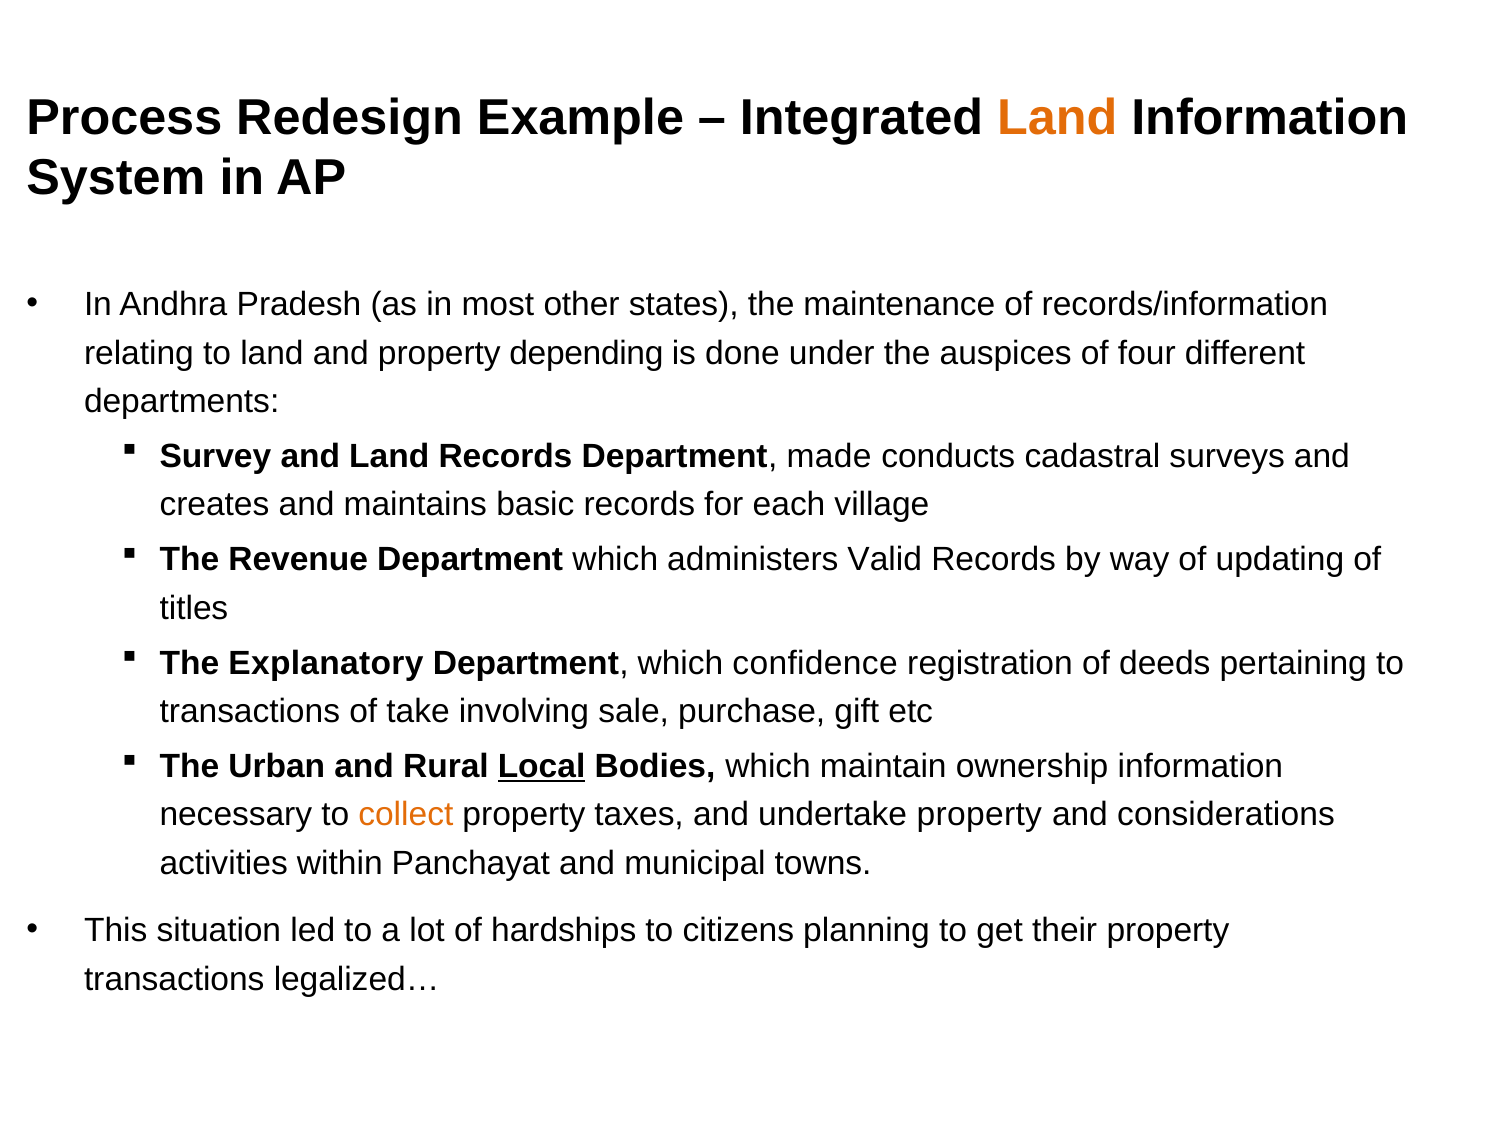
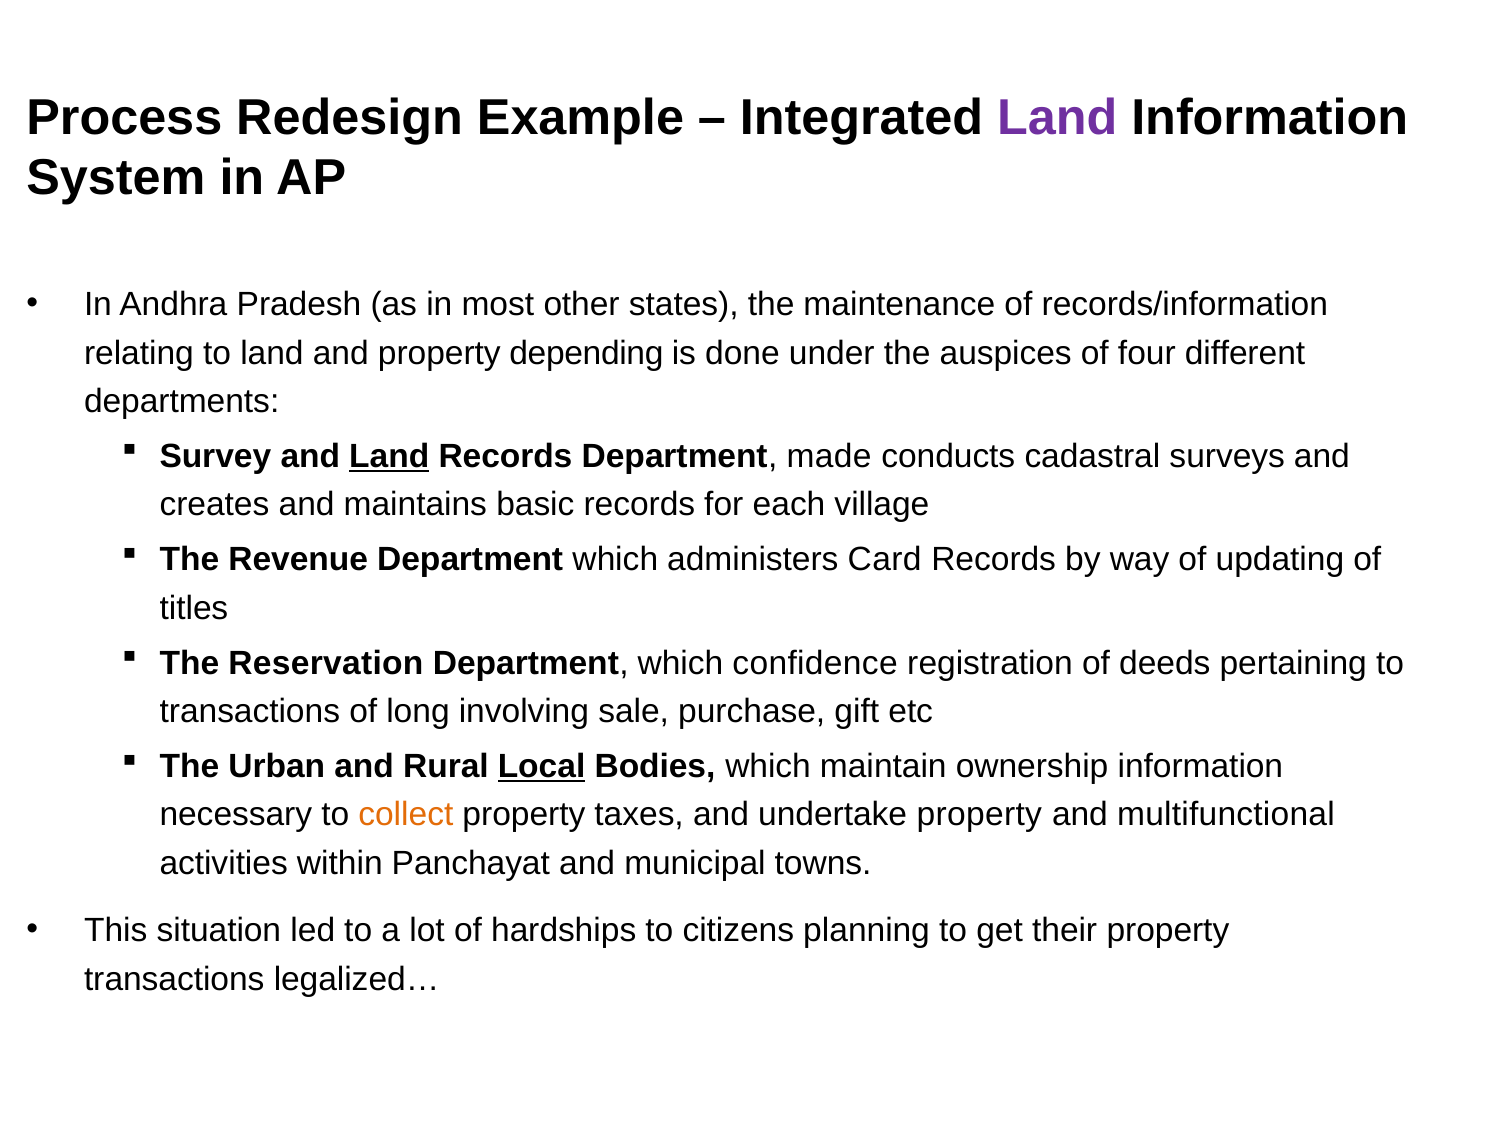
Land at (1057, 118) colour: orange -> purple
Land at (389, 456) underline: none -> present
Valid: Valid -> Card
Explanatory: Explanatory -> Reservation
take: take -> long
considerations: considerations -> multifunctional
